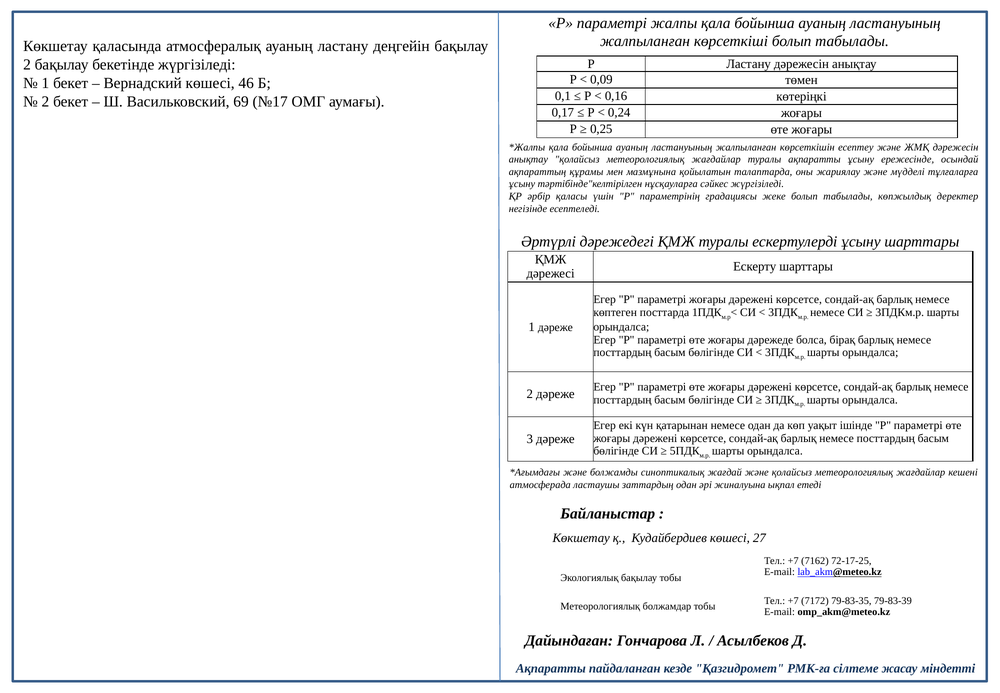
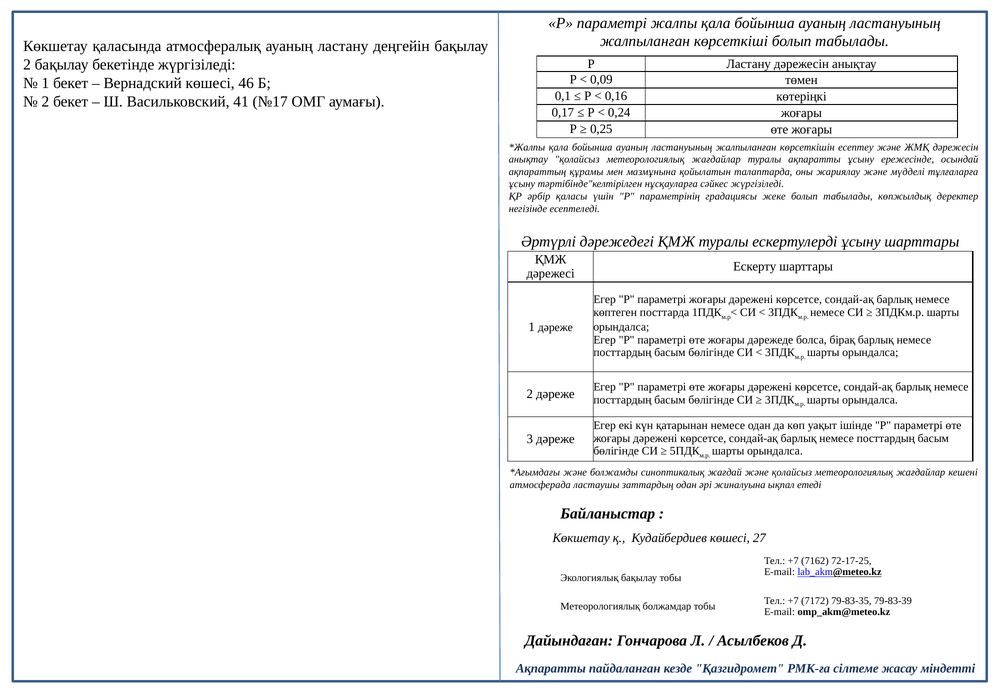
69: 69 -> 41
